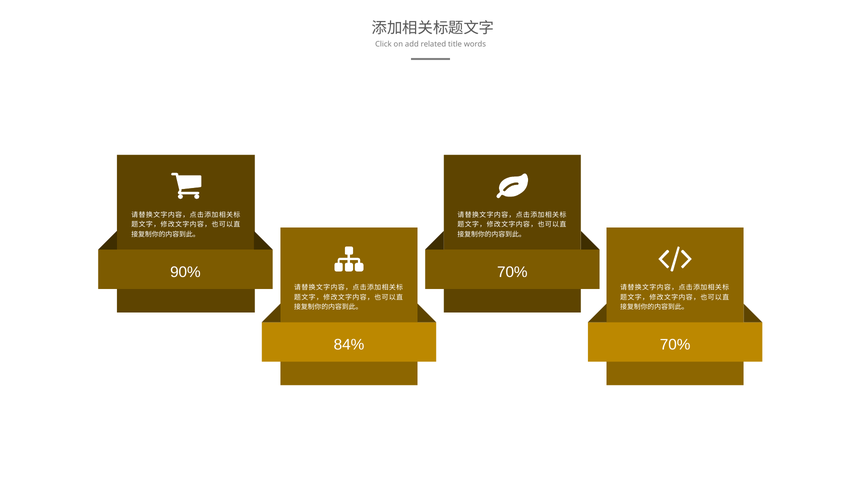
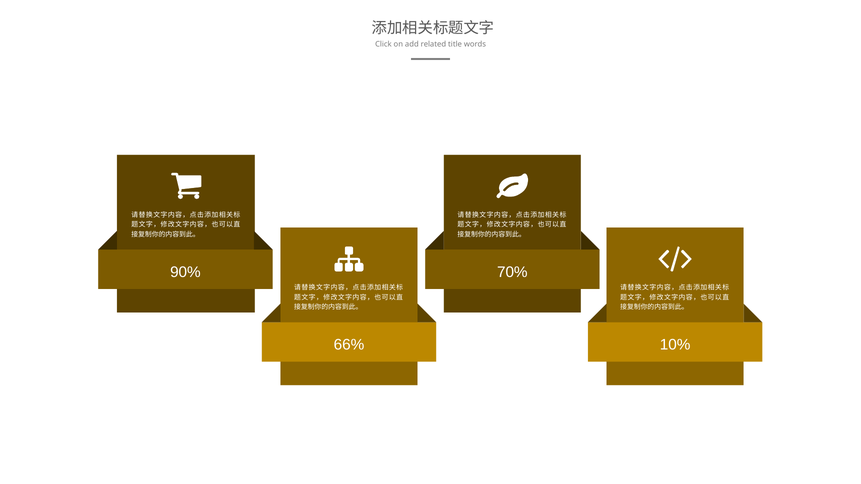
84%: 84% -> 66%
70% at (675, 345): 70% -> 10%
